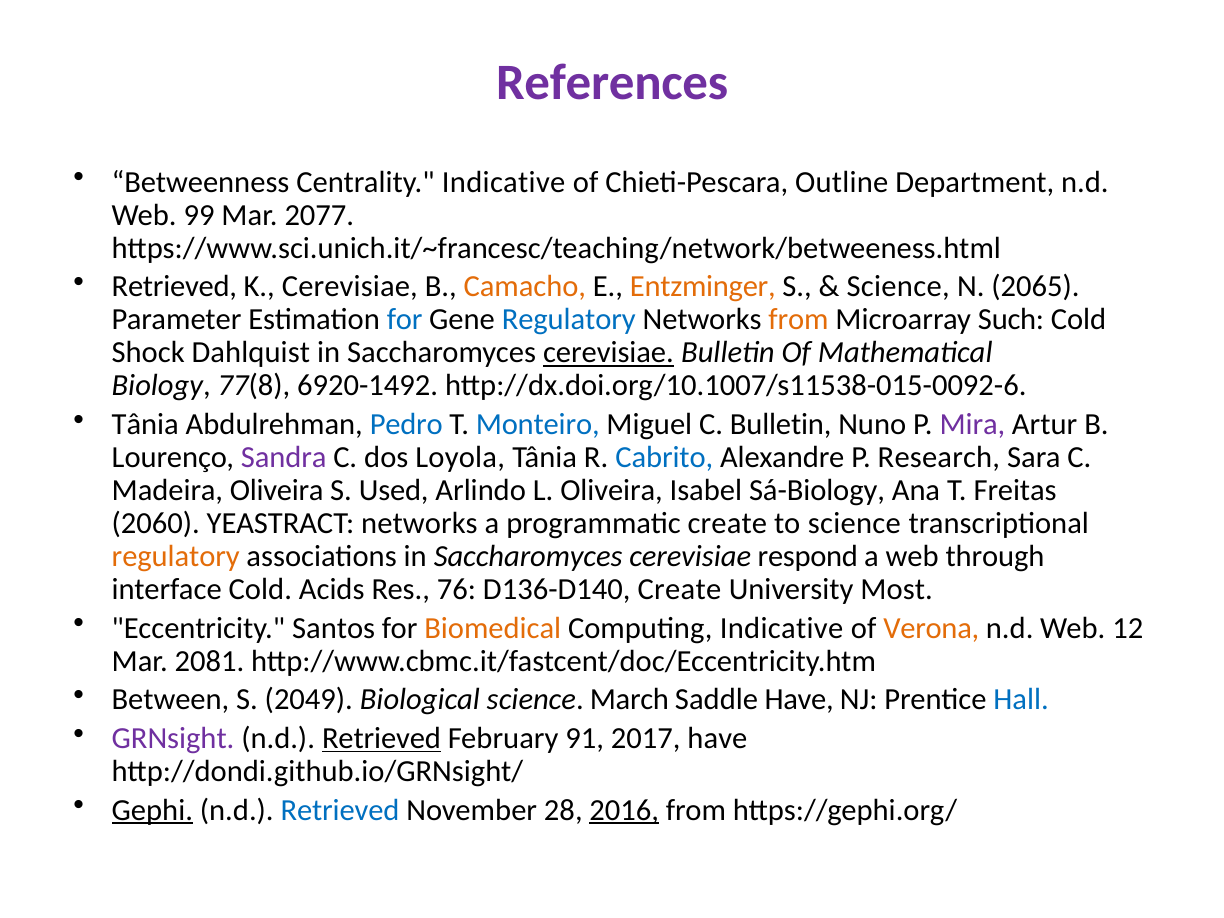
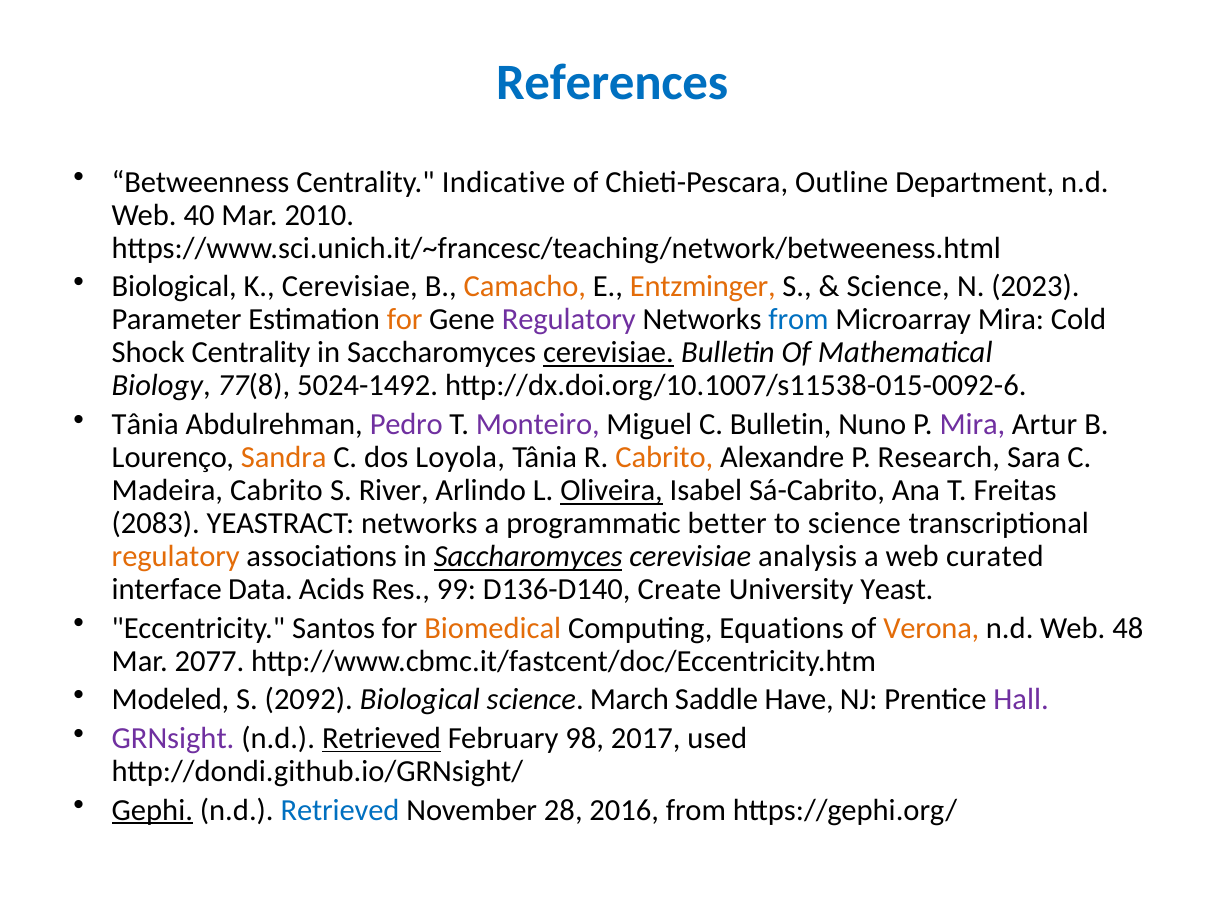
References colour: purple -> blue
99: 99 -> 40
2077: 2077 -> 2010
Retrieved at (174, 287): Retrieved -> Biological
2065: 2065 -> 2023
for at (405, 320) colour: blue -> orange
Regulatory at (569, 320) colour: blue -> purple
from at (799, 320) colour: orange -> blue
Microarray Such: Such -> Mira
Shock Dahlquist: Dahlquist -> Centrality
6920-1492: 6920-1492 -> 5024-1492
Pedro colour: blue -> purple
Monteiro colour: blue -> purple
Sandra colour: purple -> orange
Cabrito at (664, 457) colour: blue -> orange
Madeira Oliveira: Oliveira -> Cabrito
Used: Used -> River
Oliveira at (612, 490) underline: none -> present
Sá-Biology: Sá-Biology -> Sá-Cabrito
2060: 2060 -> 2083
programmatic create: create -> better
Saccharomyces at (528, 557) underline: none -> present
respond: respond -> analysis
through: through -> curated
interface Cold: Cold -> Data
76: 76 -> 99
Most: Most -> Yeast
Computing Indicative: Indicative -> Equations
12: 12 -> 48
2081: 2081 -> 2077
Between: Between -> Modeled
2049: 2049 -> 2092
Hall colour: blue -> purple
91: 91 -> 98
2017 have: have -> used
2016 underline: present -> none
